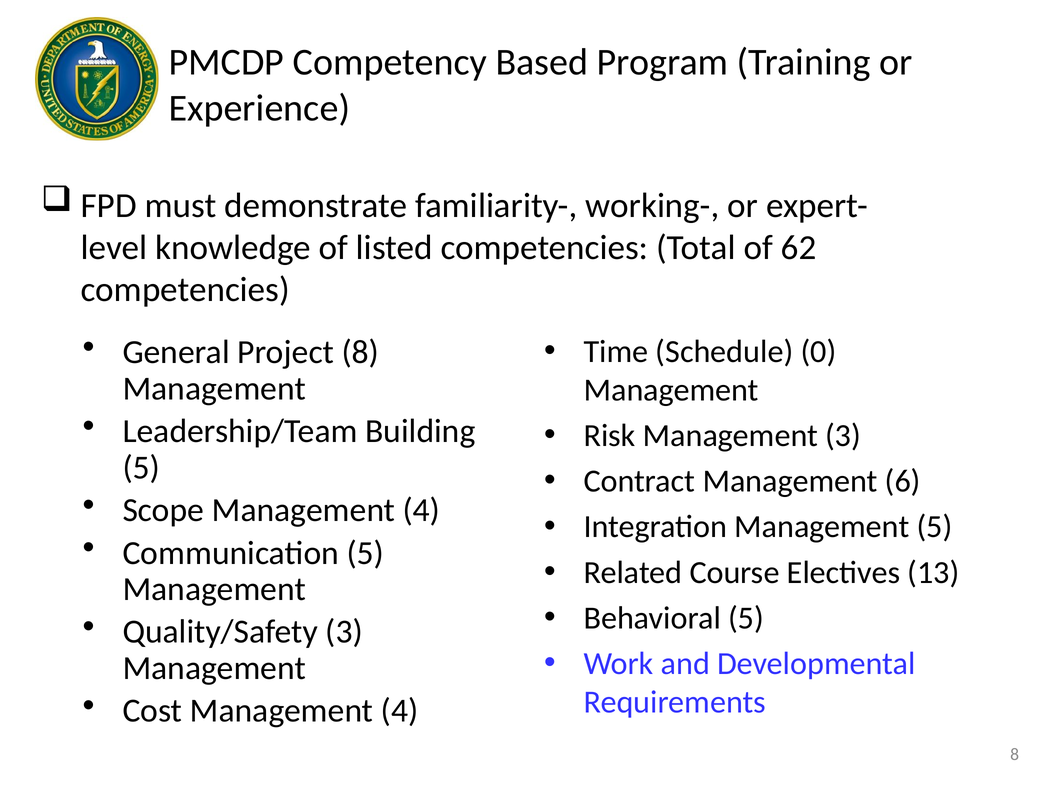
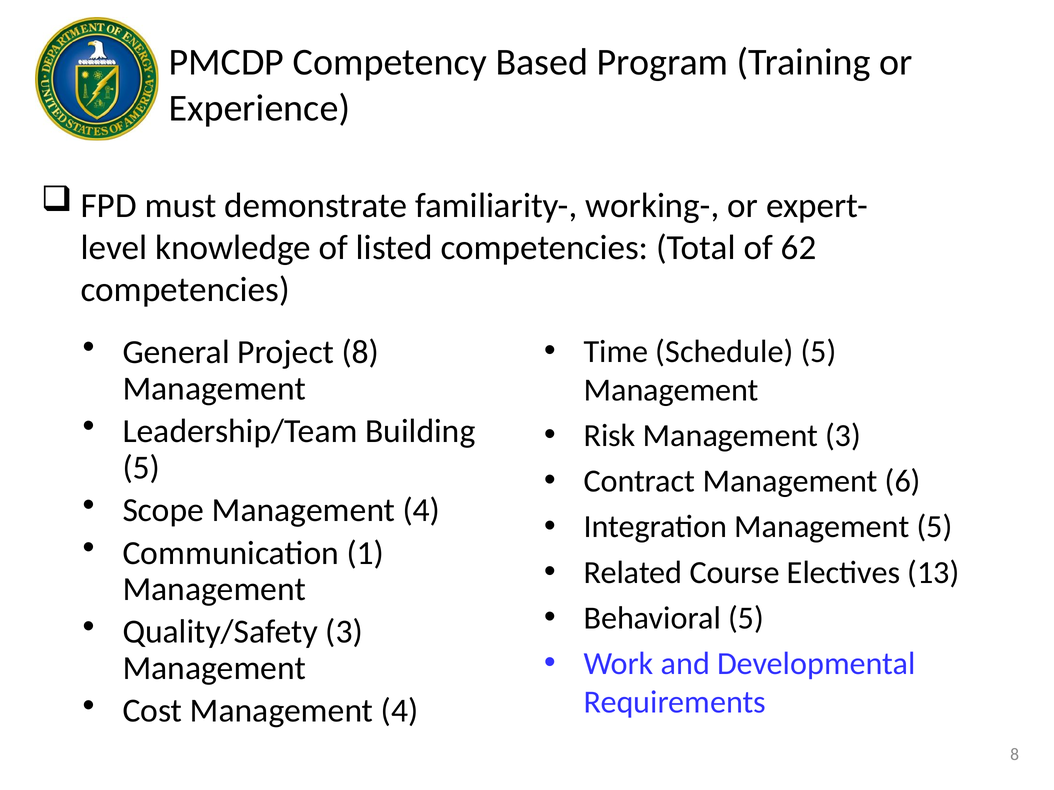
Schedule 0: 0 -> 5
Communication 5: 5 -> 1
